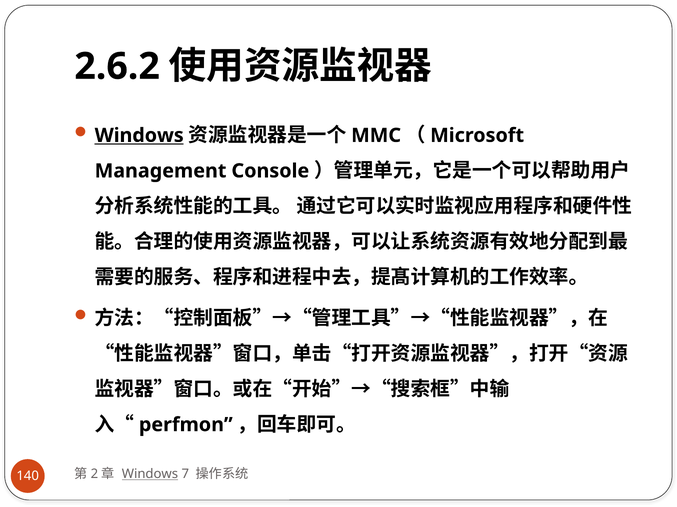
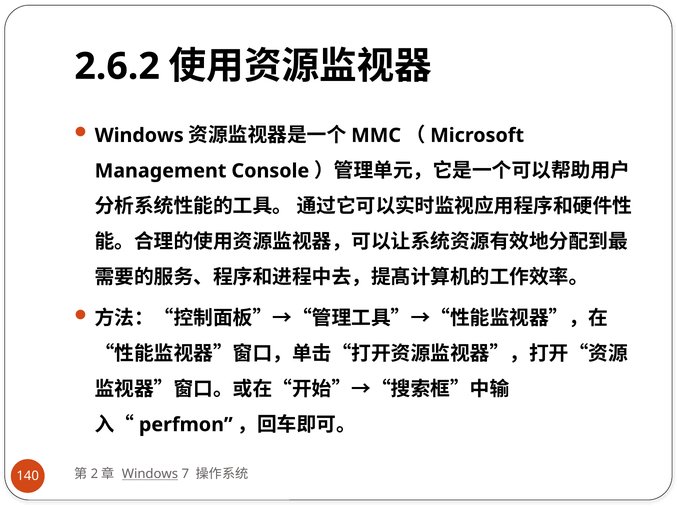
Windows at (139, 136) underline: present -> none
